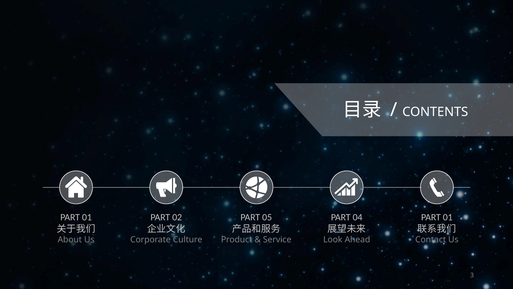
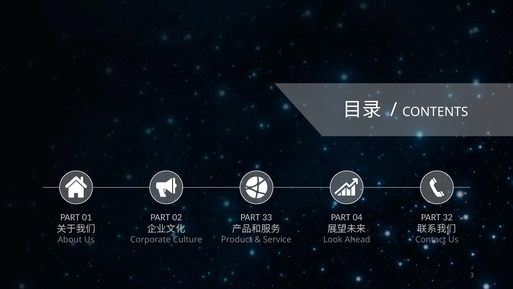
05: 05 -> 33
01 at (448, 217): 01 -> 32
